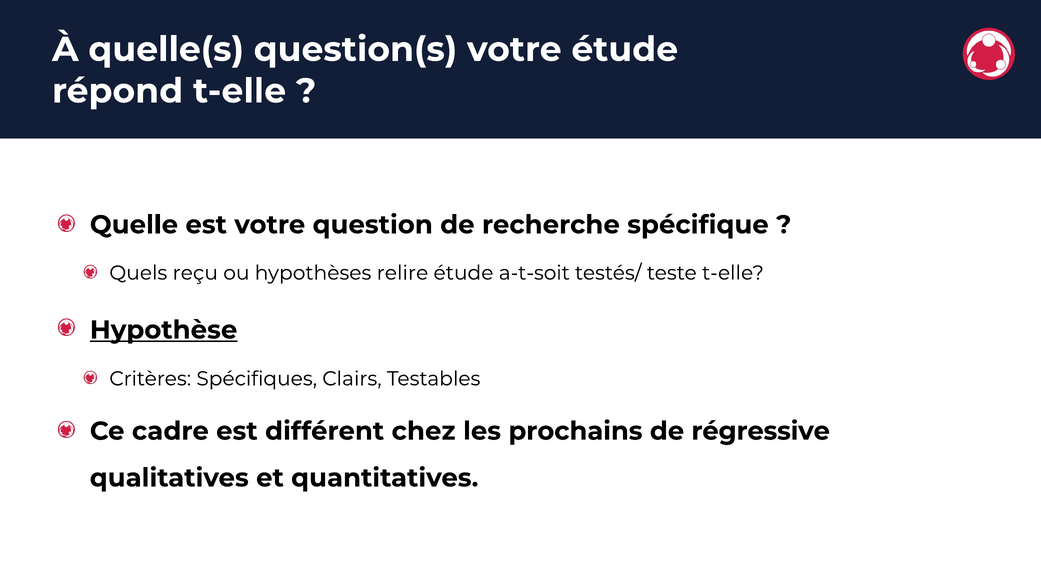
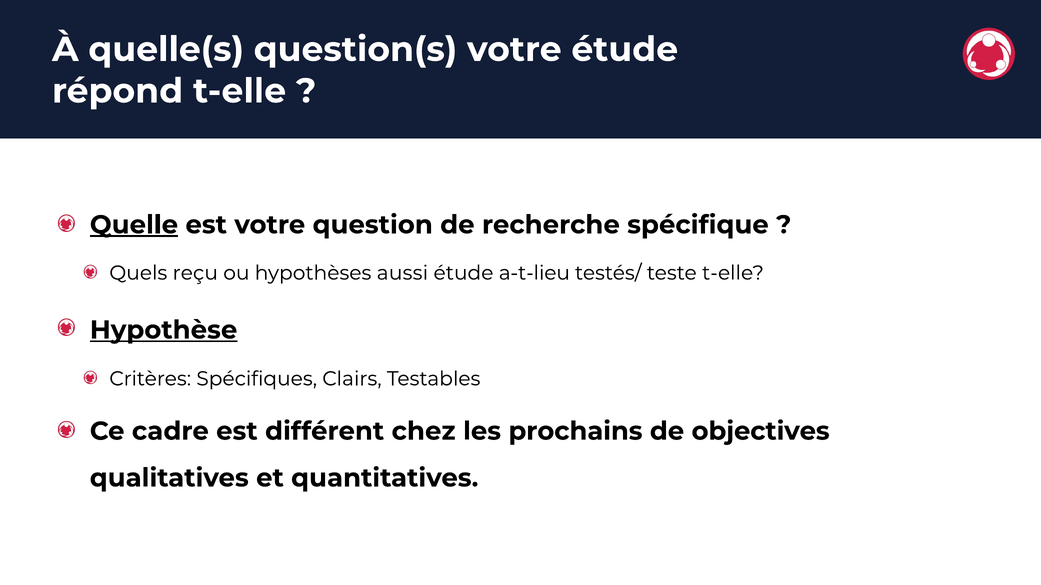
Quelle underline: none -> present
relire: relire -> aussi
a-t-soit: a-t-soit -> a-t-lieu
régressive: régressive -> objectives
